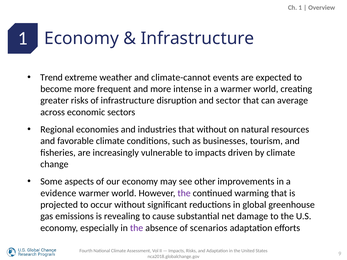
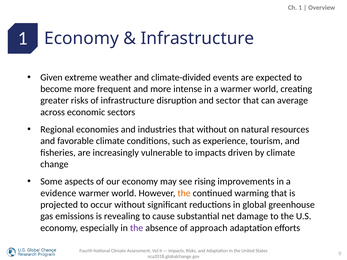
Trend: Trend -> Given
climate-cannot: climate-cannot -> climate-divided
businesses: businesses -> experience
other: other -> rising
the at (184, 193) colour: purple -> orange
scenarios: scenarios -> approach
